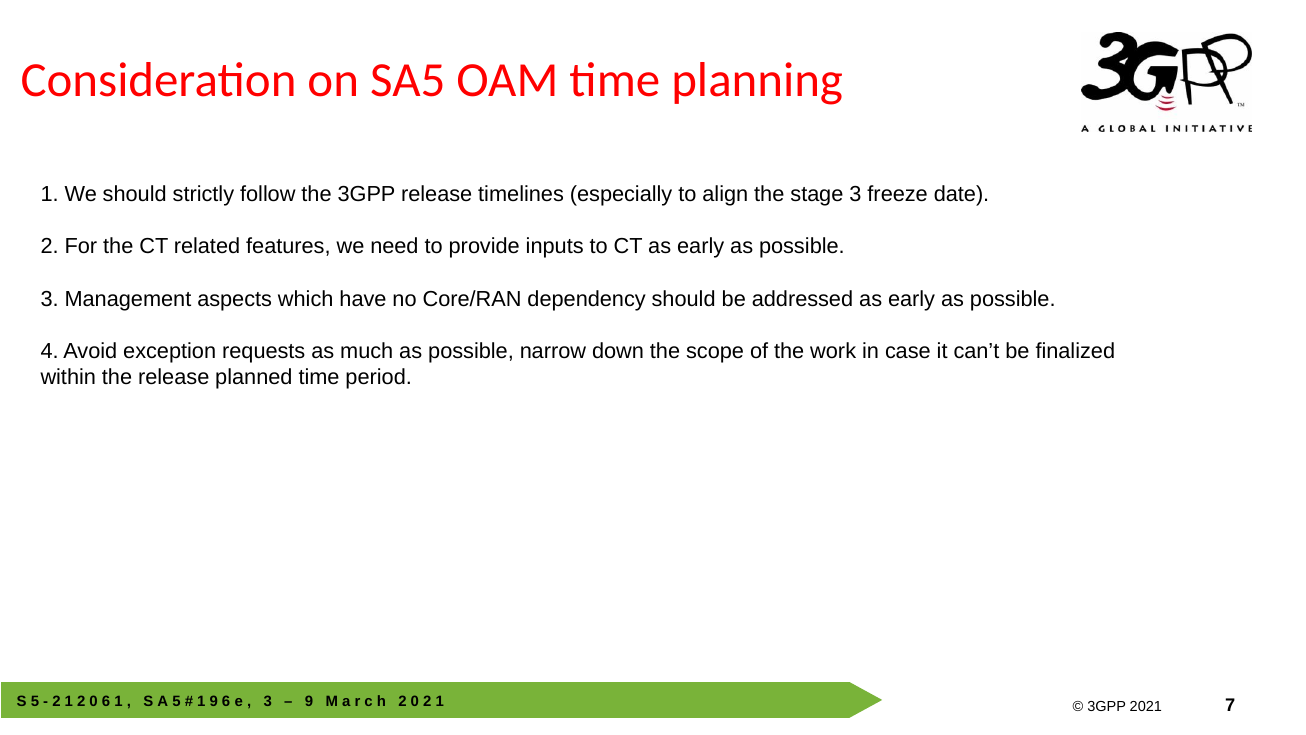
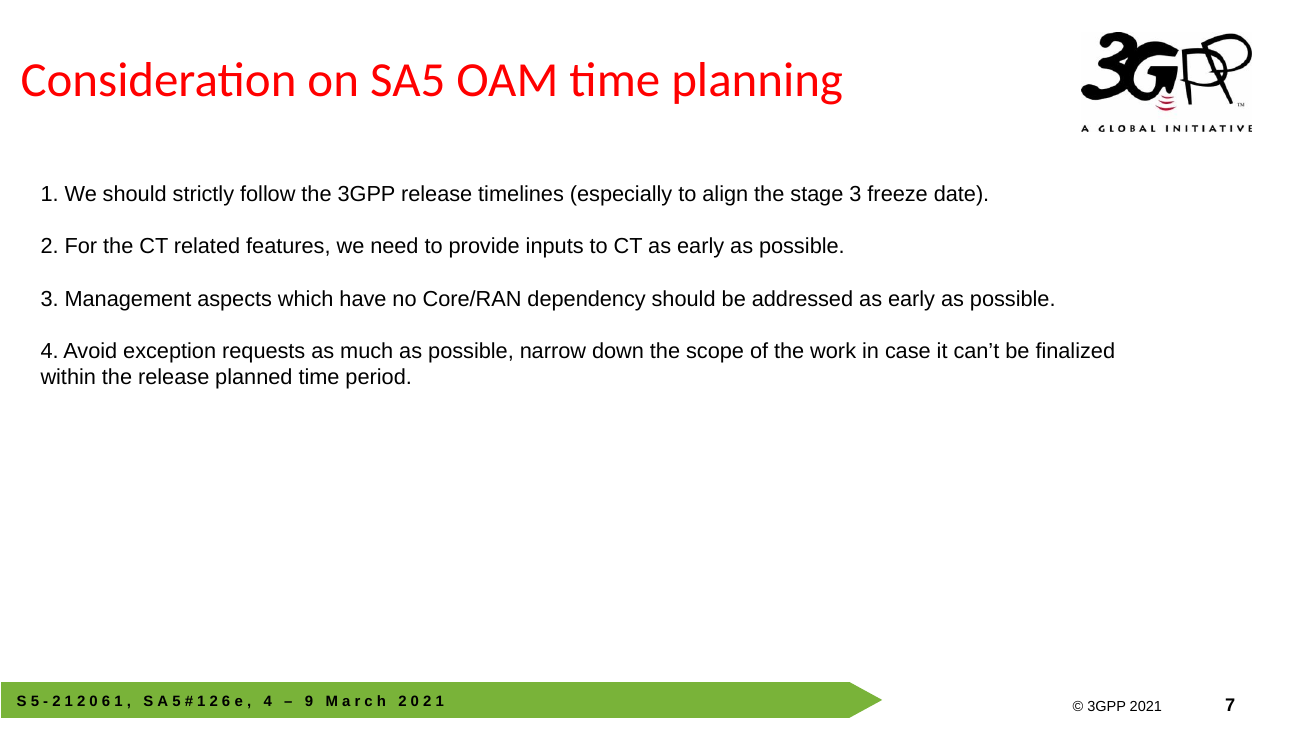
9 at (214, 701): 9 -> 2
3 at (268, 701): 3 -> 4
